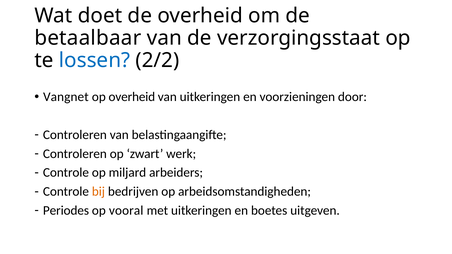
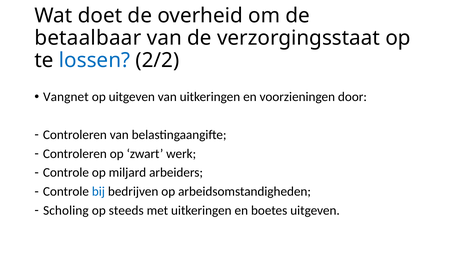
op overheid: overheid -> uitgeven
bij colour: orange -> blue
Periodes: Periodes -> Scholing
vooral: vooral -> steeds
